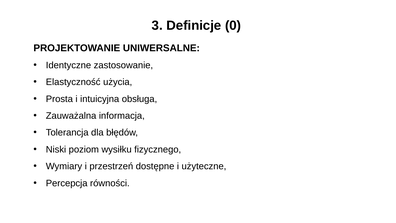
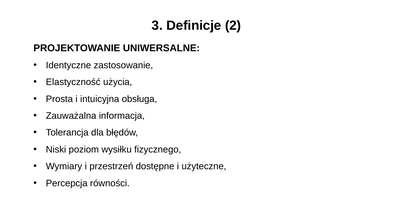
0: 0 -> 2
